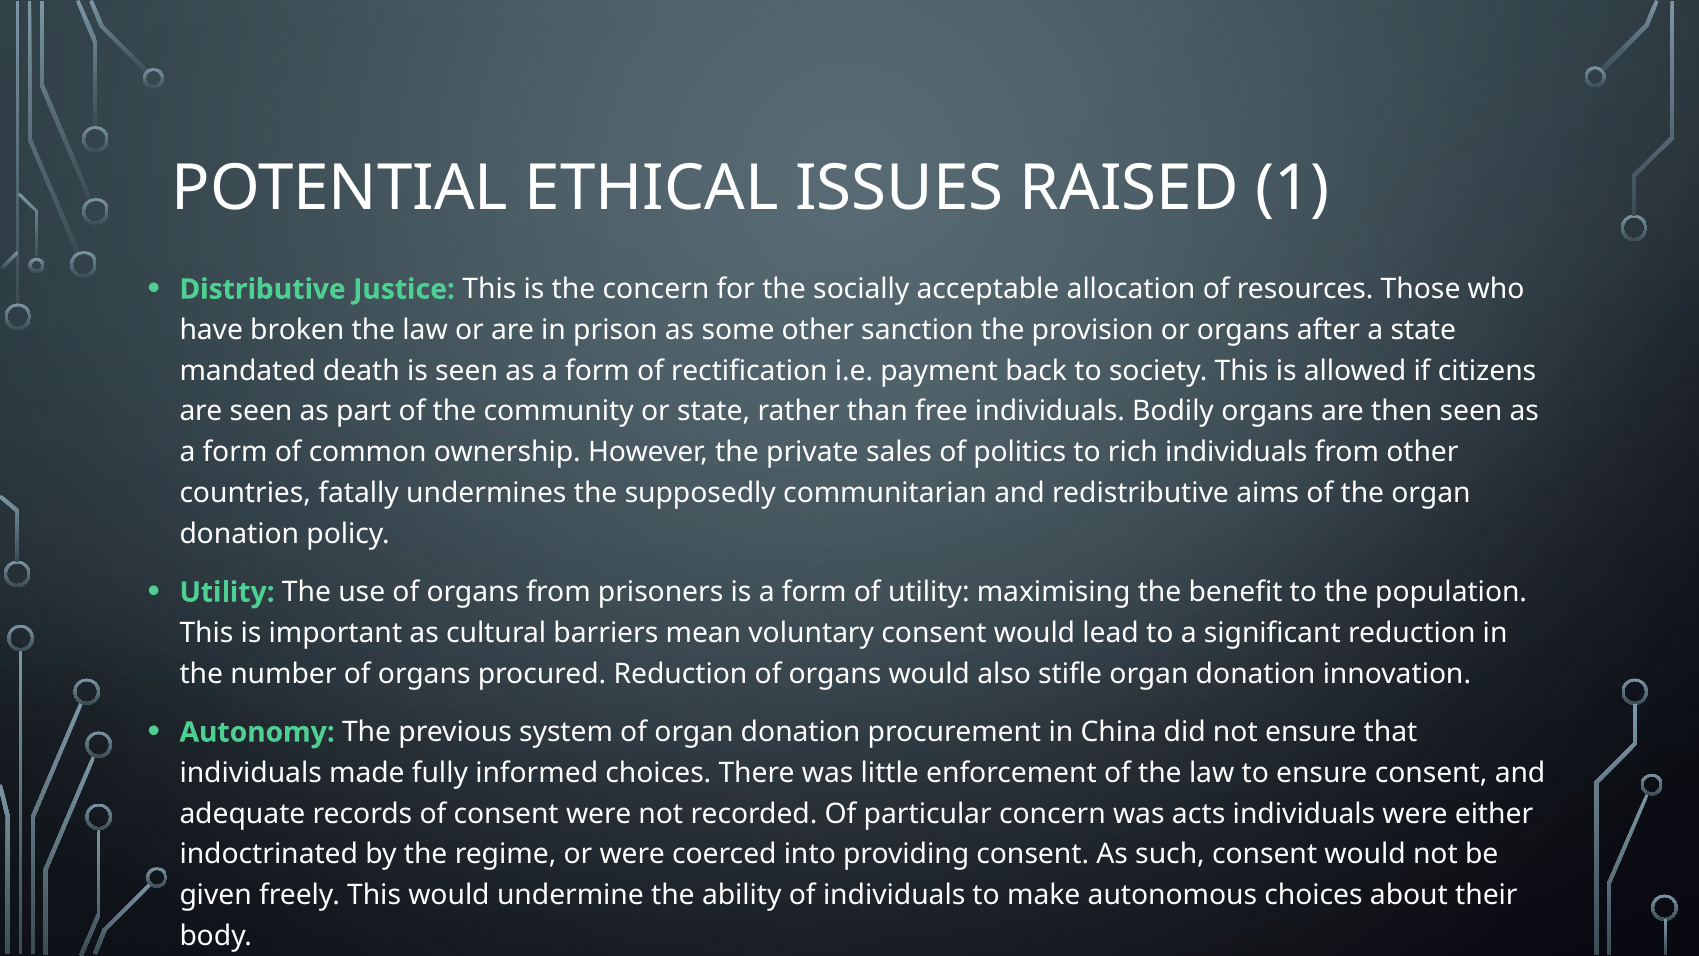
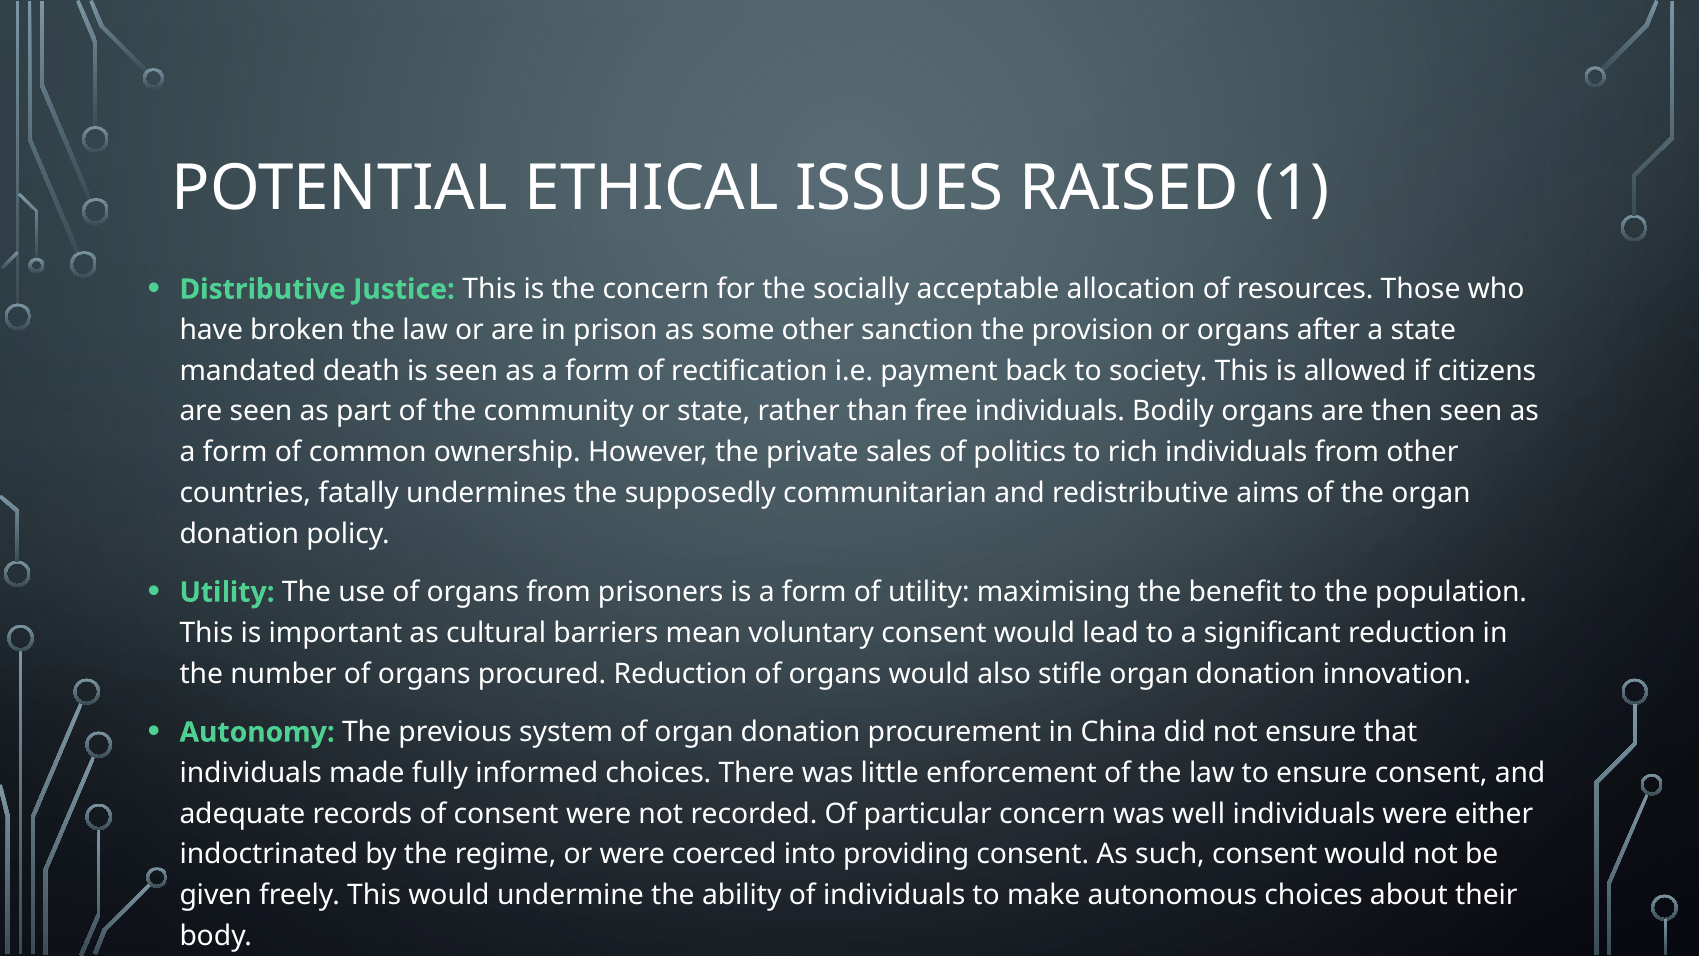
acts: acts -> well
